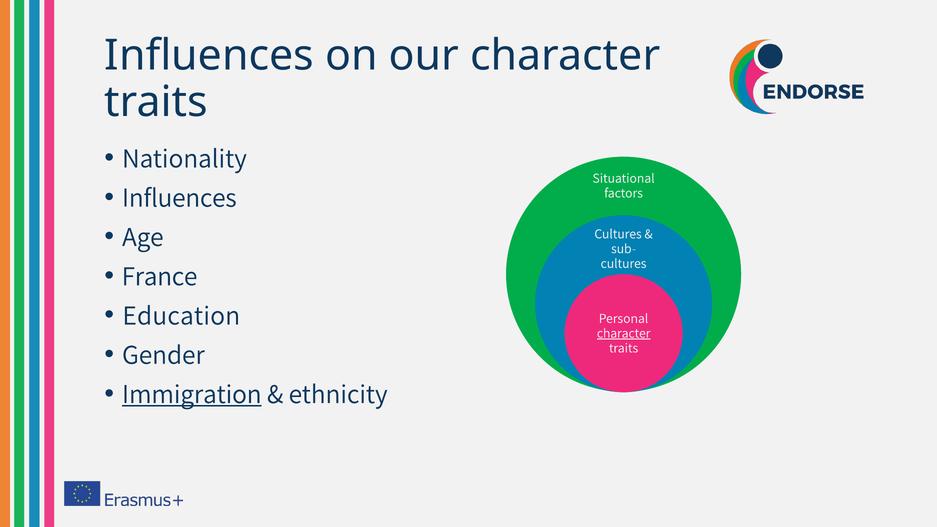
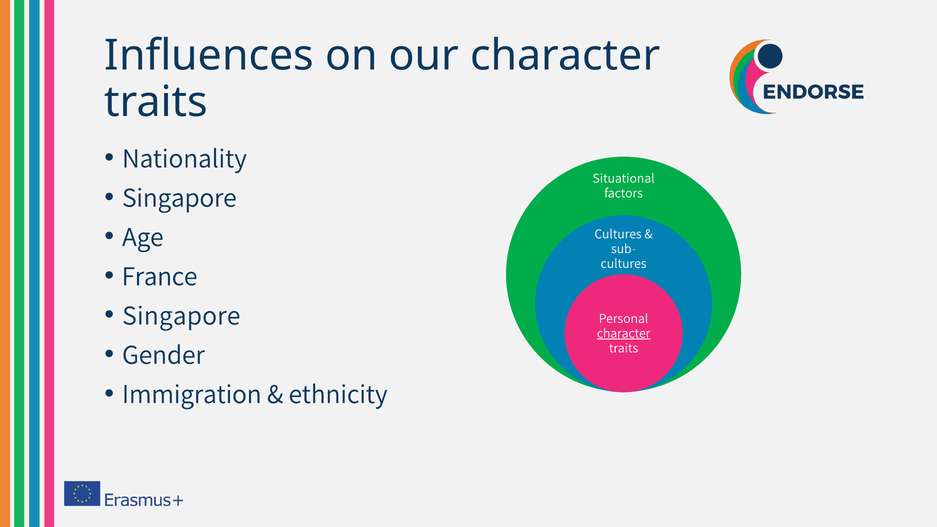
Influences at (179, 198): Influences -> Singapore
Education at (181, 316): Education -> Singapore
Immigration underline: present -> none
